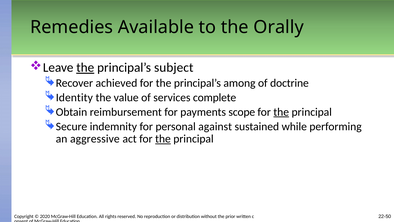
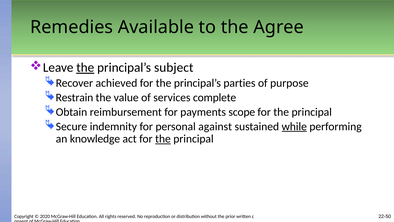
Orally: Orally -> Agree
among: among -> parties
doctrine: doctrine -> purpose
Identity: Identity -> Restrain
the at (281, 112) underline: present -> none
while underline: none -> present
aggressive: aggressive -> knowledge
